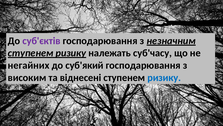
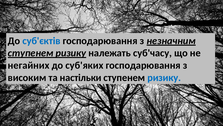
суб'єктів colour: purple -> blue
суб'який: суб'який -> суб'яких
віднесені: віднесені -> настільки
